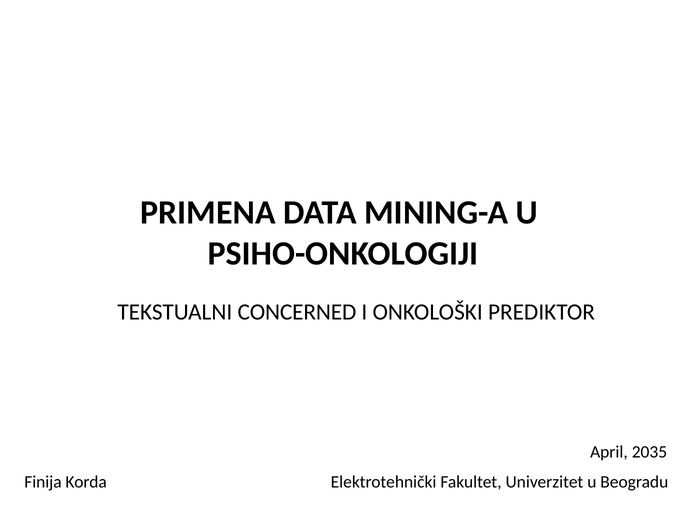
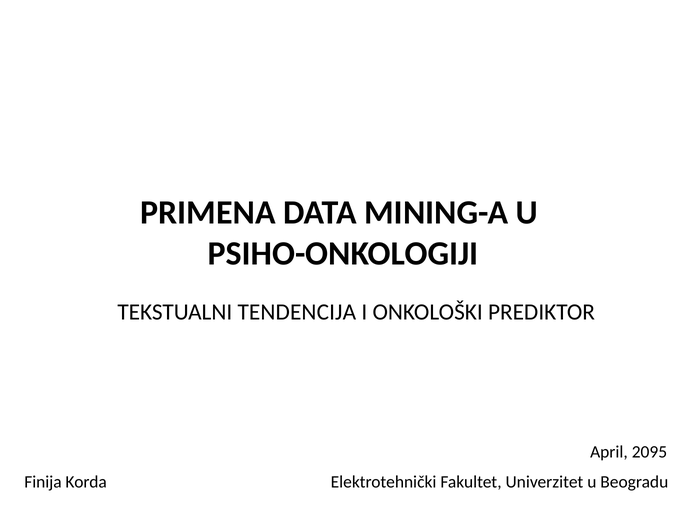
CONCERNED: CONCERNED -> TENDENCIJA
2035: 2035 -> 2095
